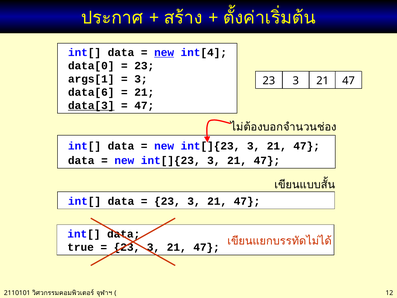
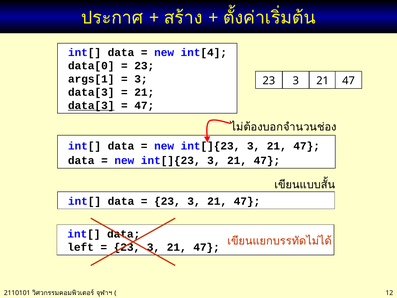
new at (164, 52) underline: present -> none
data[6 at (91, 92): data[6 -> data[3
true: true -> left
